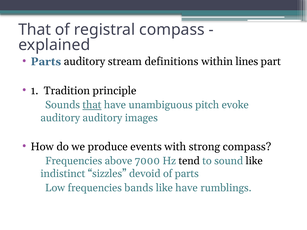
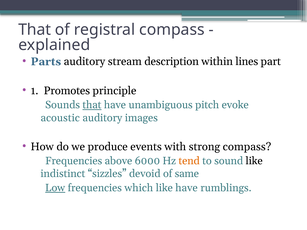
definitions: definitions -> description
Tradition: Tradition -> Promotes
auditory at (60, 118): auditory -> acoustic
7000: 7000 -> 6000
tend colour: black -> orange
of parts: parts -> same
Low underline: none -> present
bands: bands -> which
